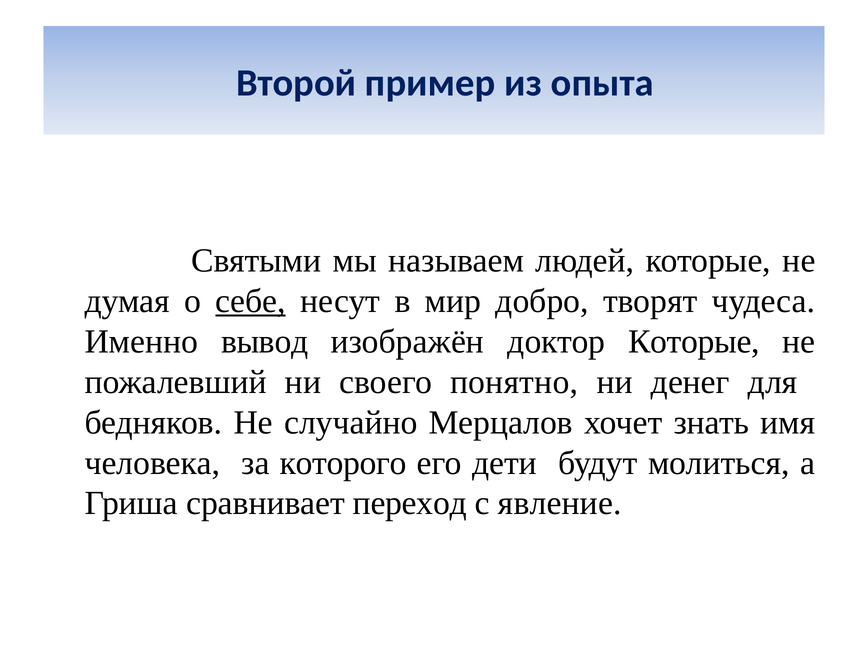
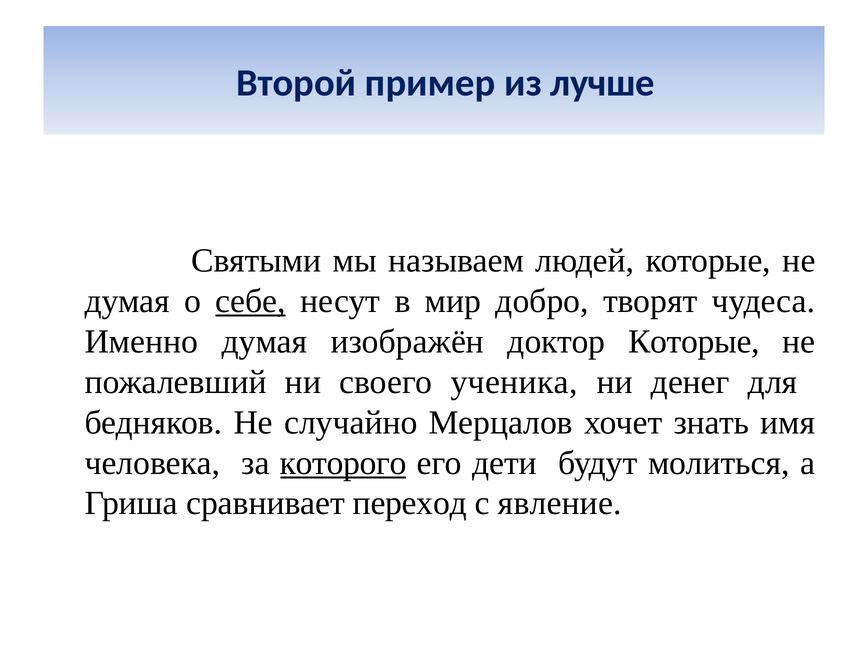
опыта: опыта -> лучше
Именно вывод: вывод -> думая
понятно: понятно -> ученика
которого underline: none -> present
